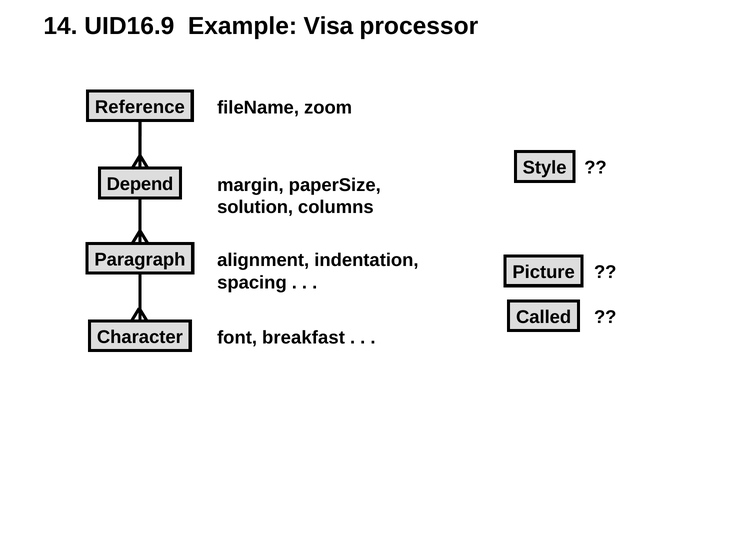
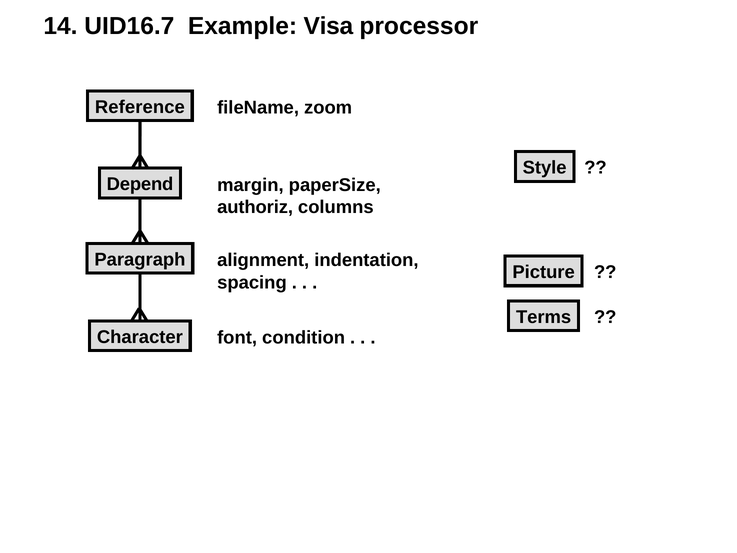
UID16.9: UID16.9 -> UID16.7
solution: solution -> authoriz
Called: Called -> Terms
breakfast: breakfast -> condition
